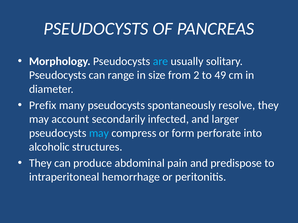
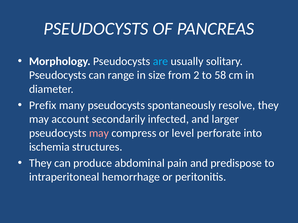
49: 49 -> 58
may at (99, 133) colour: light blue -> pink
form: form -> level
alcoholic: alcoholic -> ischemia
